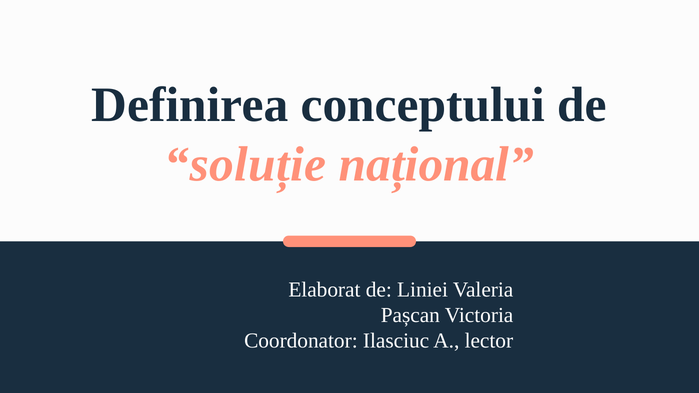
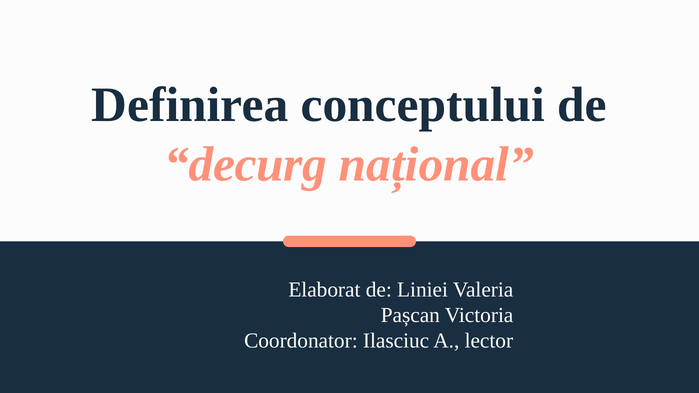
soluție: soluție -> decurg
